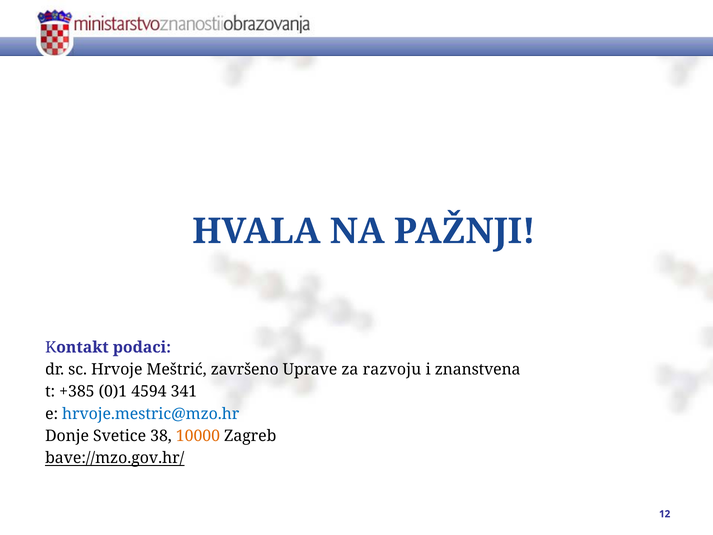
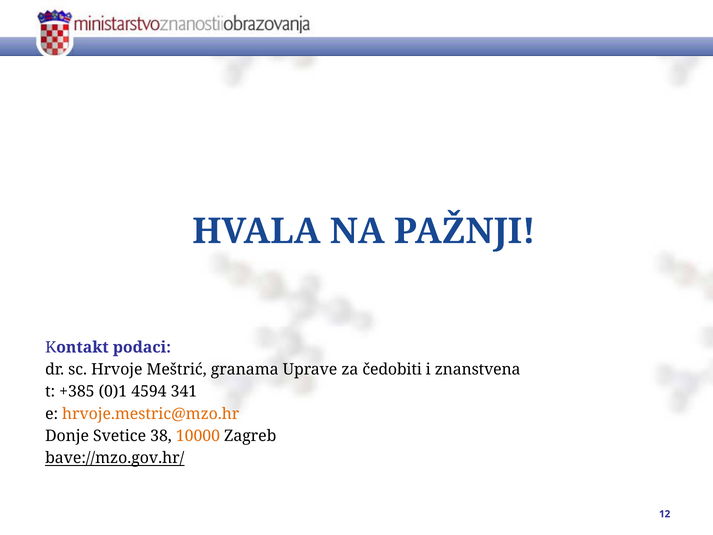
završeno: završeno -> granama
razvoju: razvoju -> čedobiti
hrvoje.mestric@mzo.hr colour: blue -> orange
